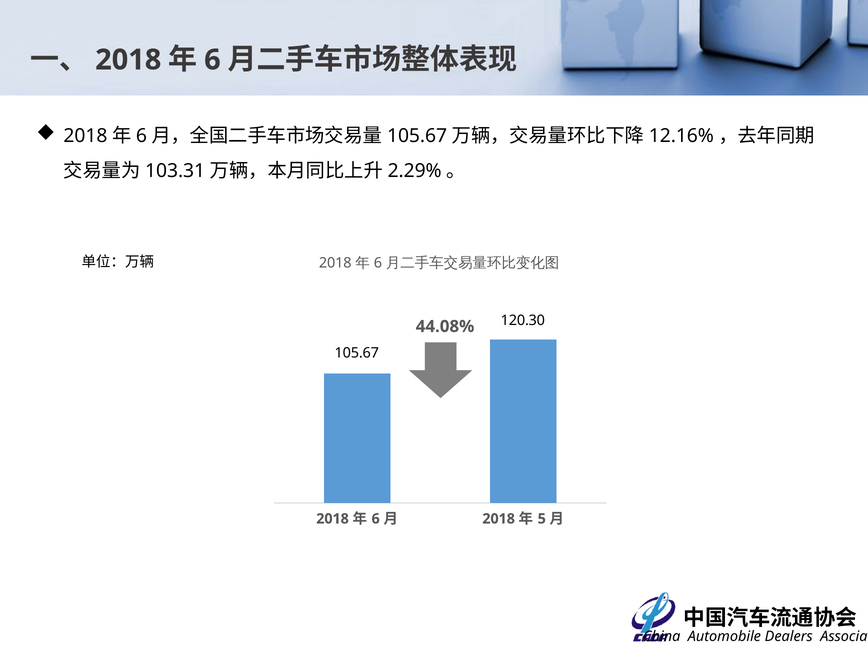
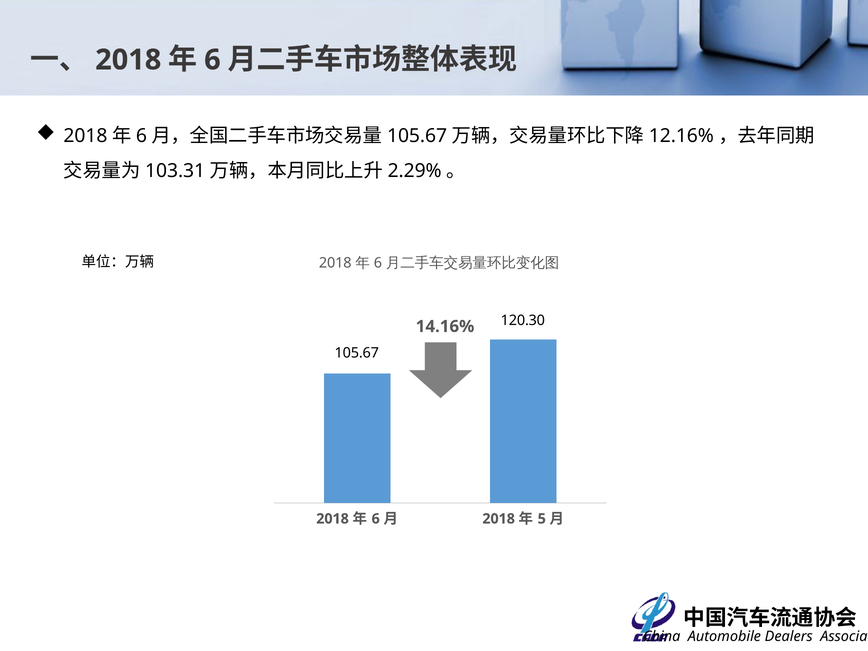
44.08%: 44.08% -> 14.16%
